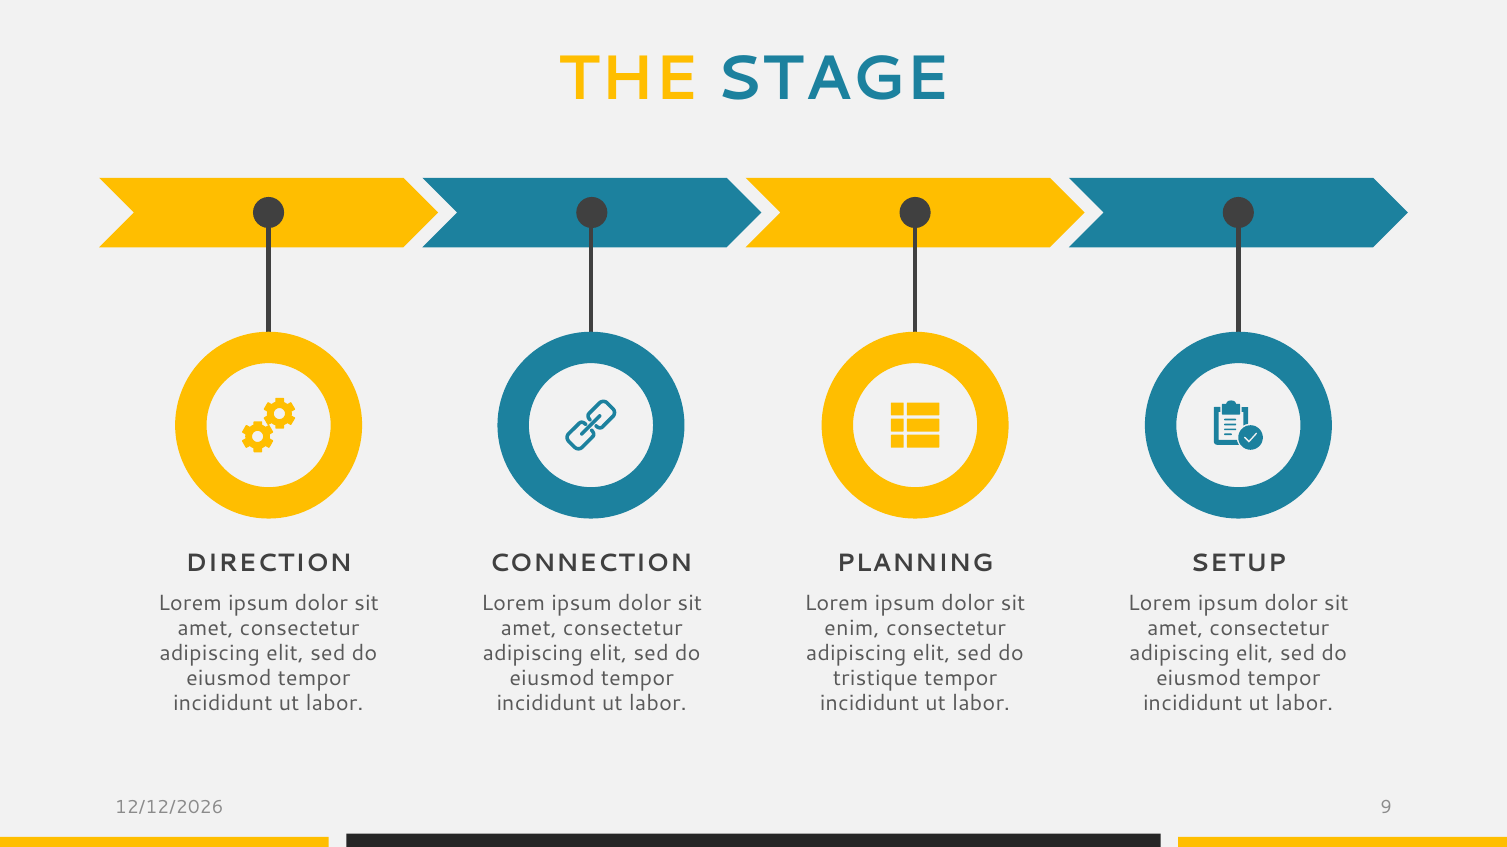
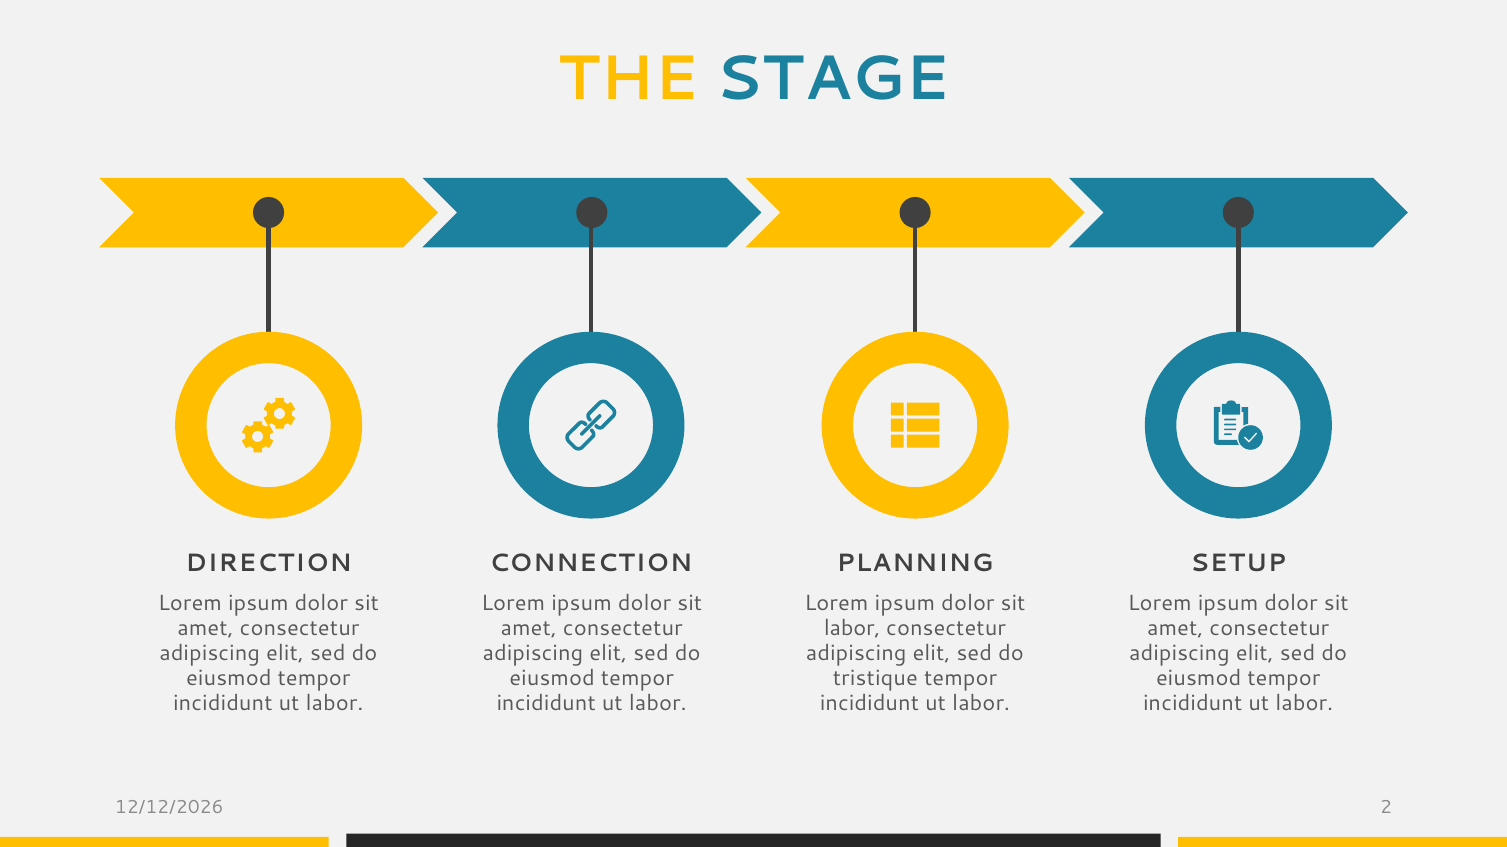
enim at (852, 629): enim -> labor
9: 9 -> 2
